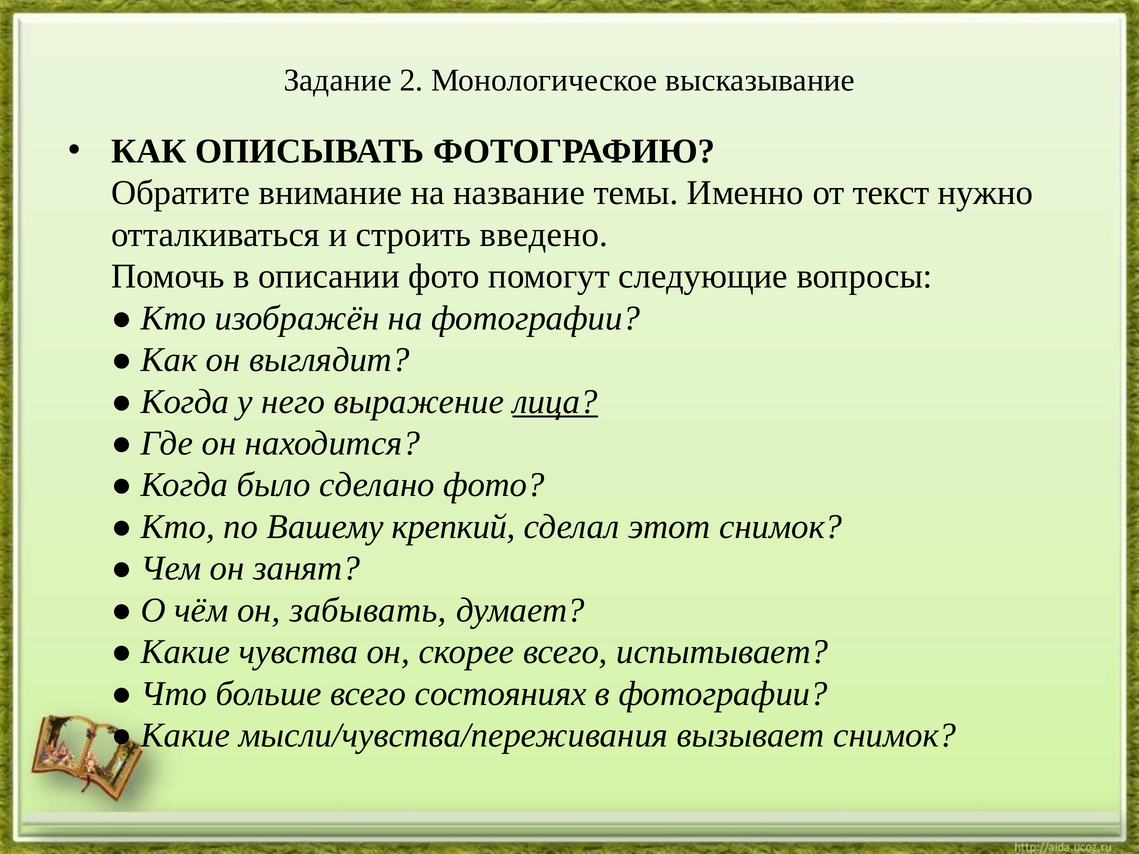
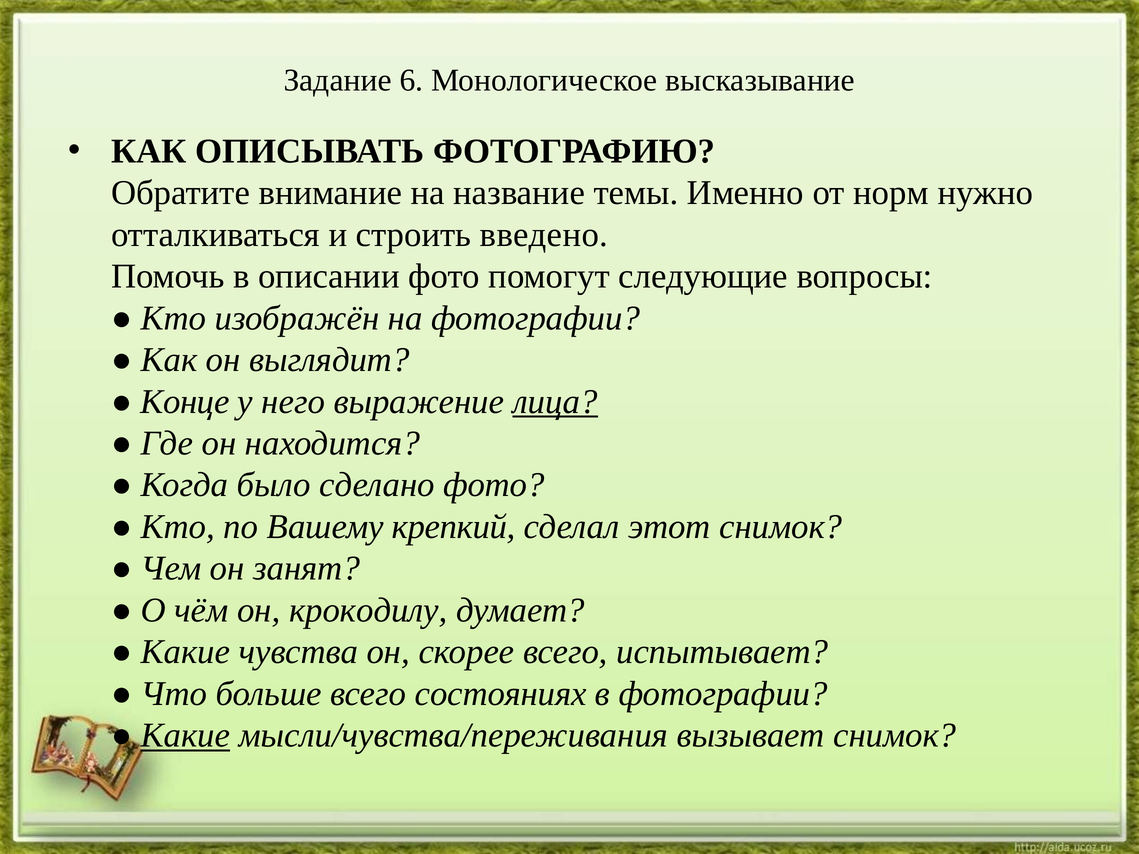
2: 2 -> 6
текст: текст -> норм
Когда at (185, 402): Когда -> Конце
забывать: забывать -> крокодилу
Какие at (185, 736) underline: none -> present
